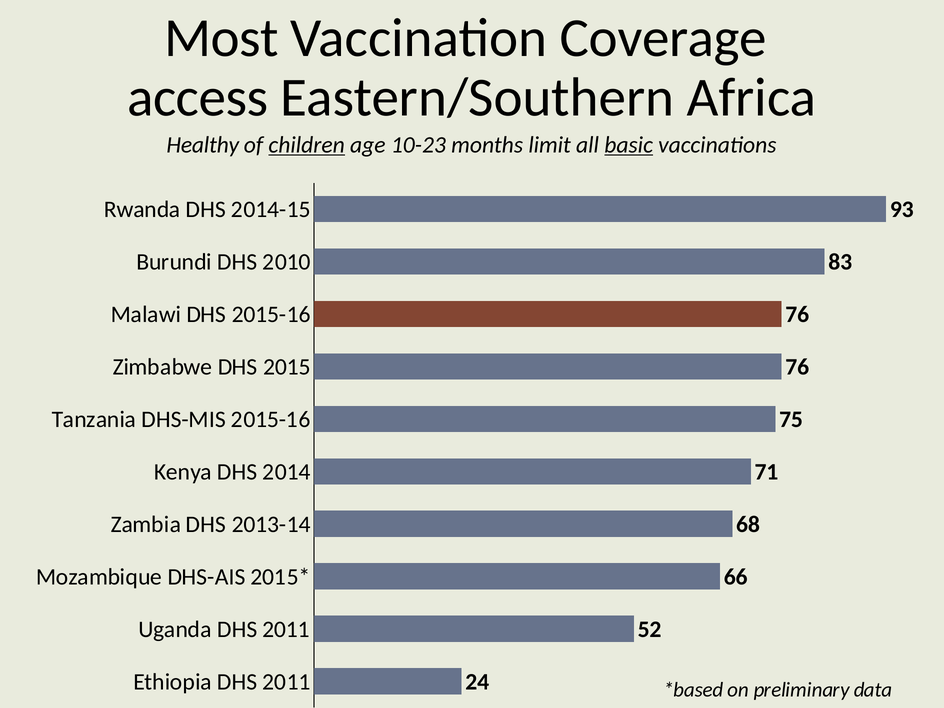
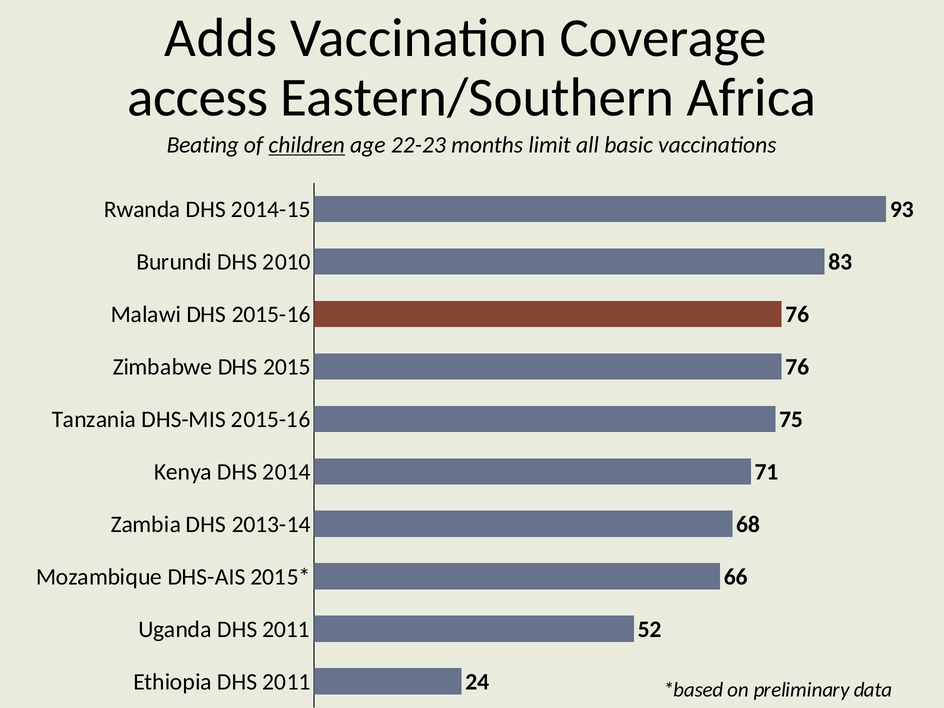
Most: Most -> Adds
Healthy: Healthy -> Beating
10-23: 10-23 -> 22-23
basic underline: present -> none
